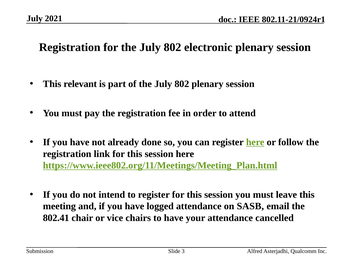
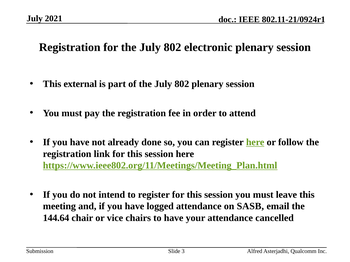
relevant: relevant -> external
802.41: 802.41 -> 144.64
